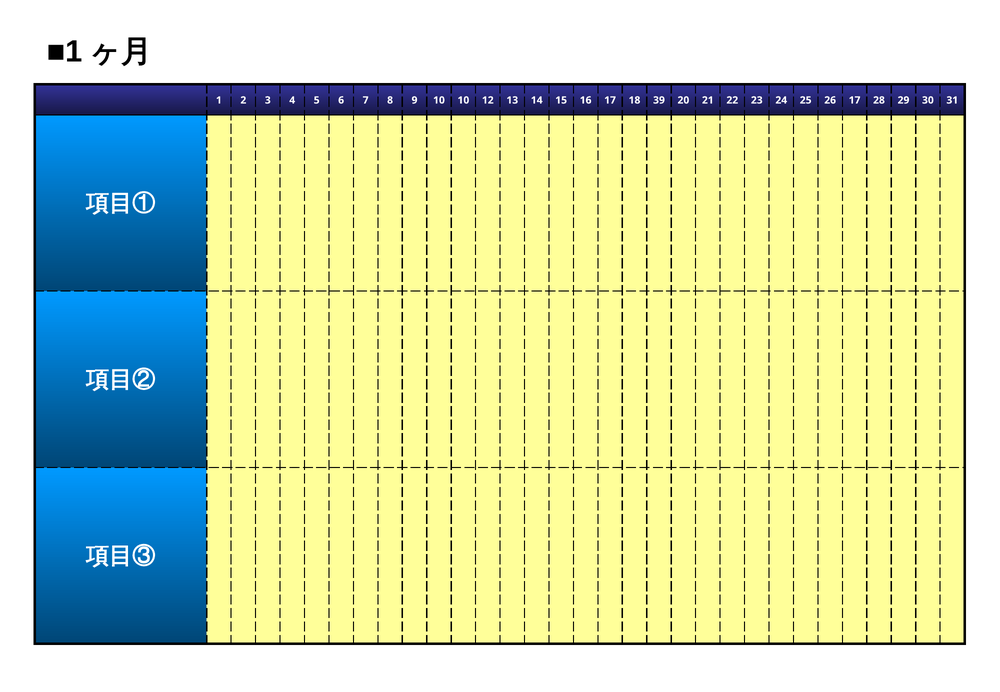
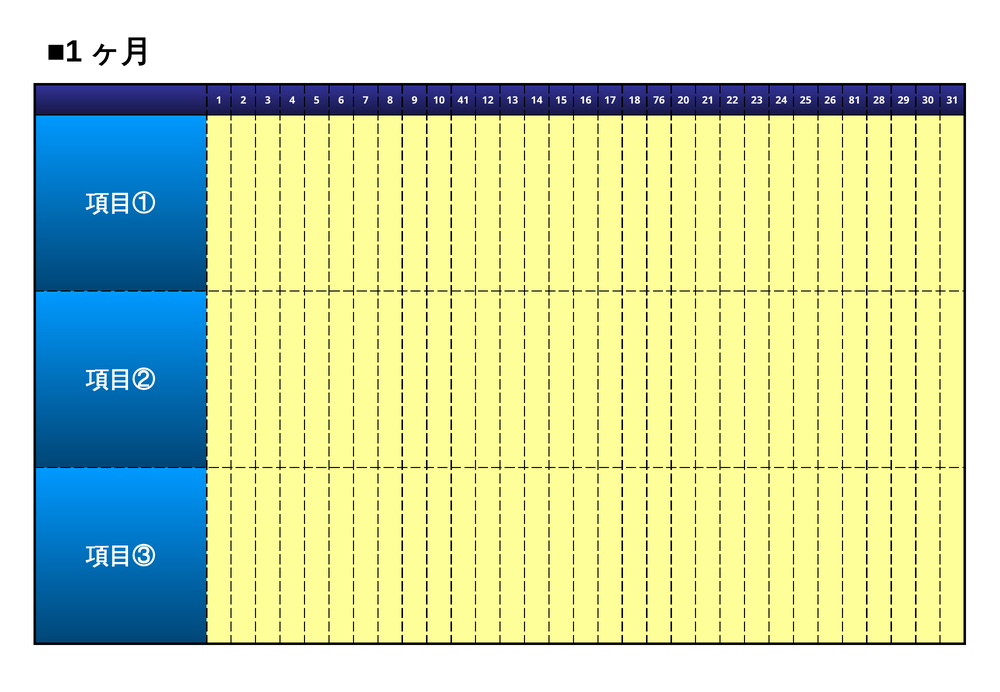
10 10: 10 -> 41
39: 39 -> 76
26 17: 17 -> 81
